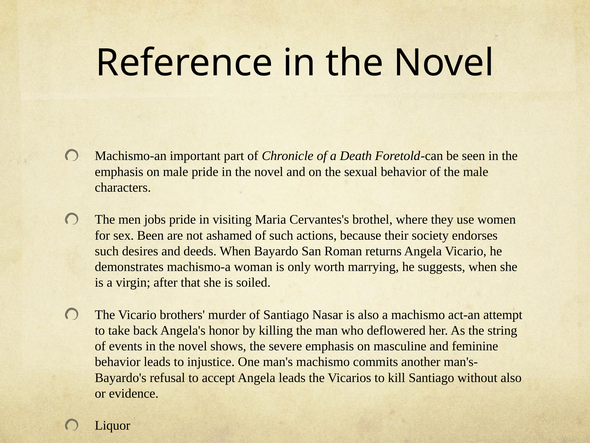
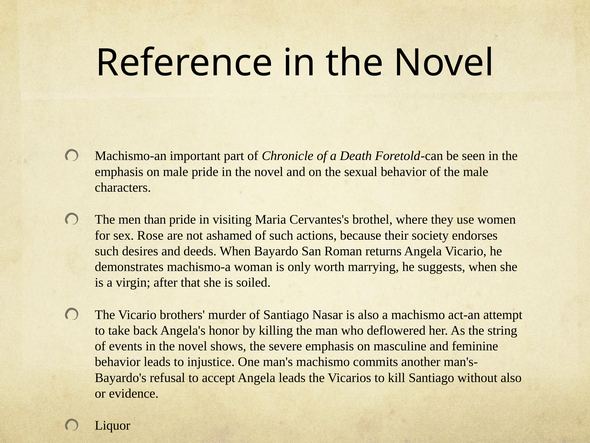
jobs: jobs -> than
Been: Been -> Rose
